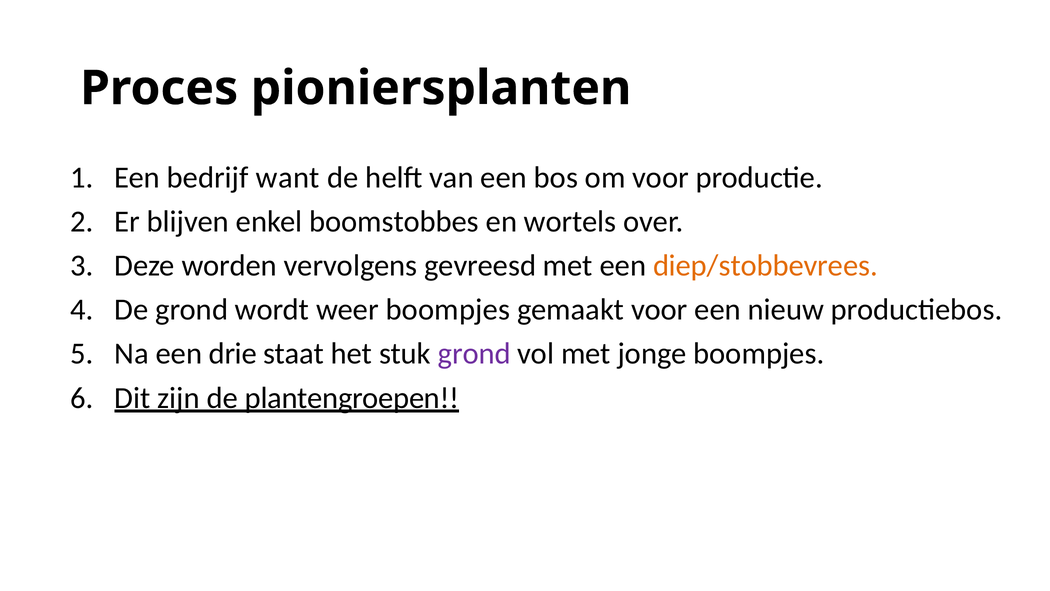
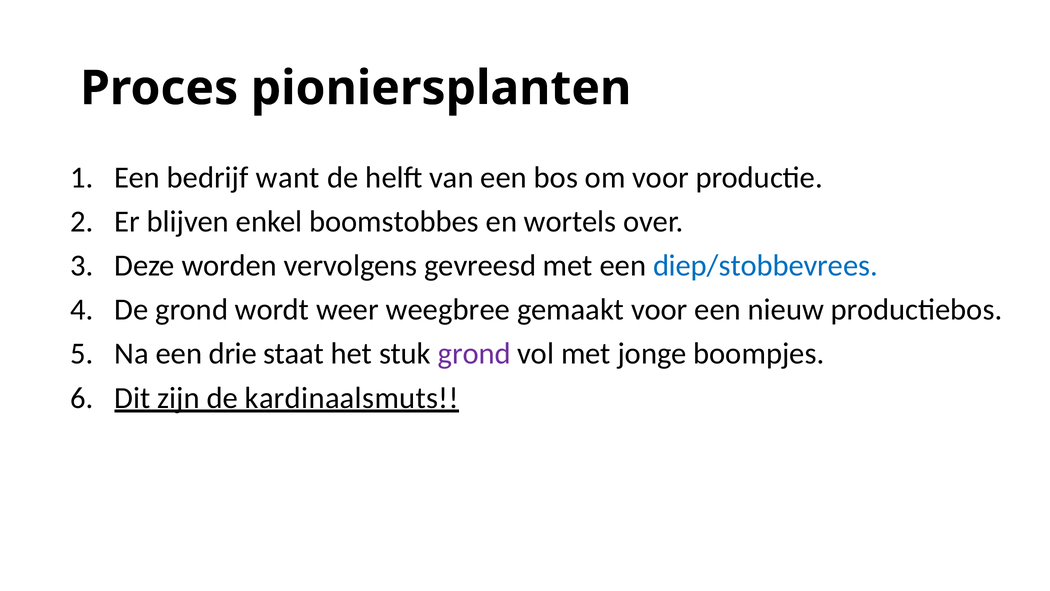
diep/stobbevrees colour: orange -> blue
weer boompjes: boompjes -> weegbree
plantengroepen: plantengroepen -> kardinaalsmuts
